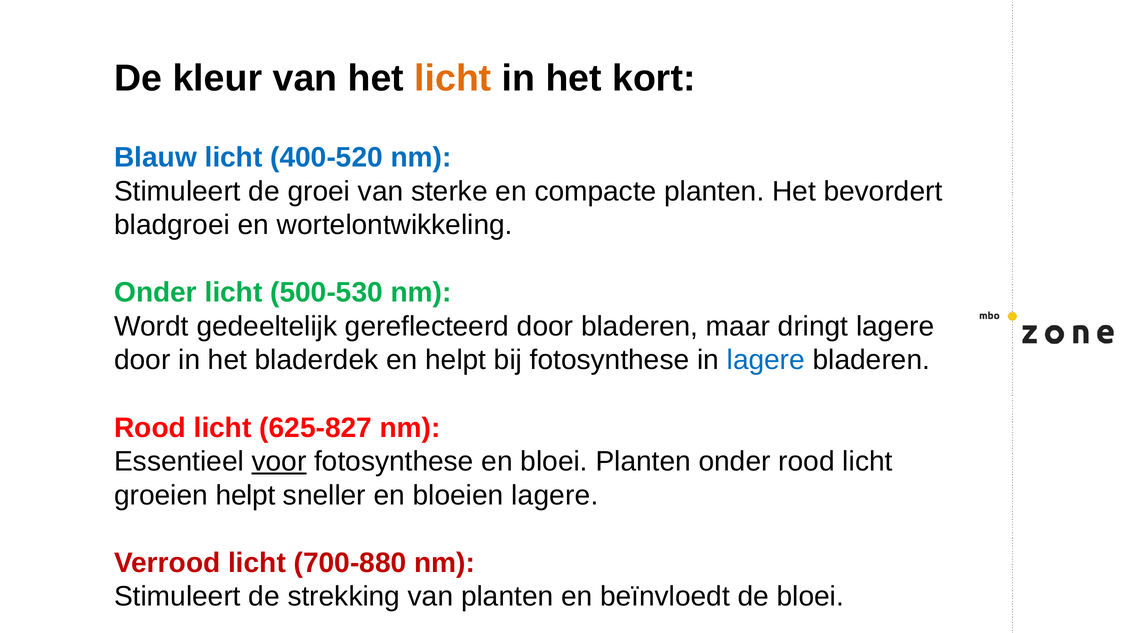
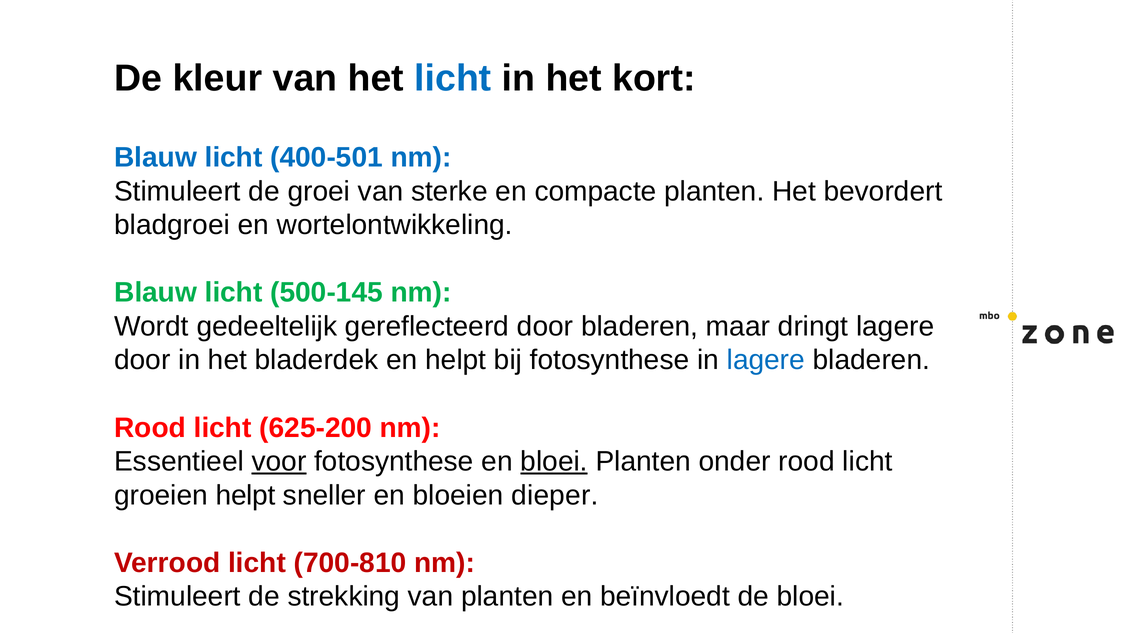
licht at (453, 78) colour: orange -> blue
400-520: 400-520 -> 400-501
Onder at (156, 293): Onder -> Blauw
500-530: 500-530 -> 500-145
625-827: 625-827 -> 625-200
bloei at (554, 461) underline: none -> present
bloeien lagere: lagere -> dieper
700-880: 700-880 -> 700-810
